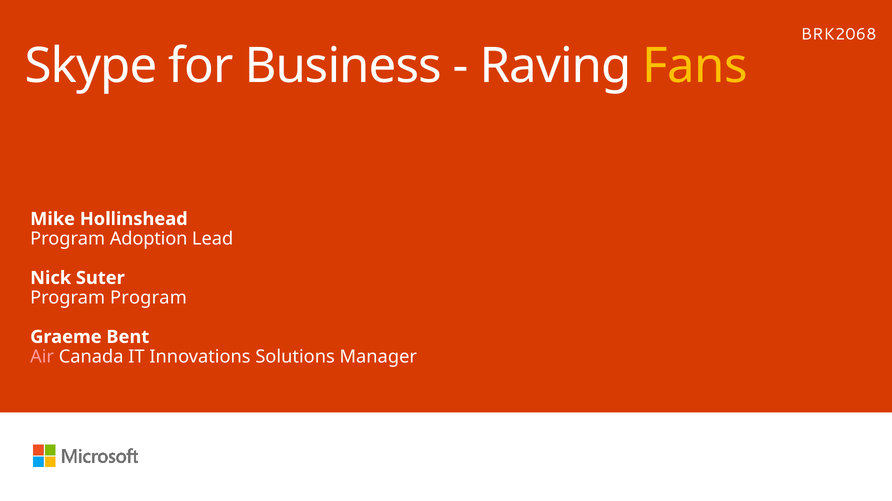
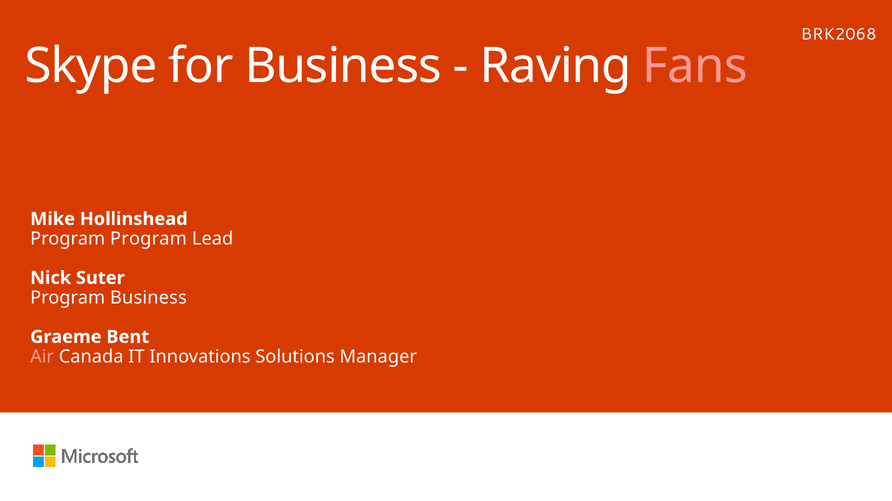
Fans colour: yellow -> pink
Program Adoption: Adoption -> Program
Program Program: Program -> Business
